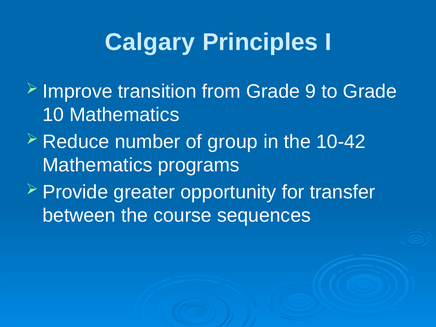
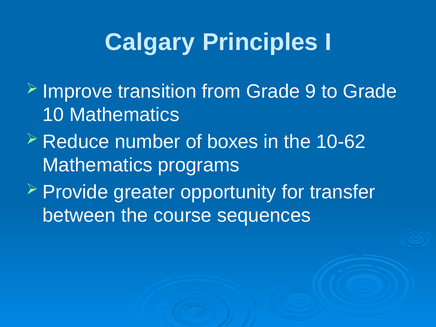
group: group -> boxes
10-42: 10-42 -> 10-62
